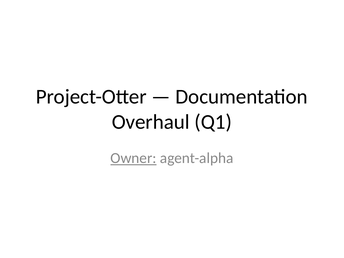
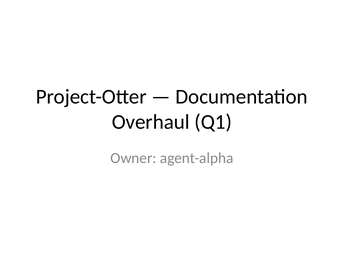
Owner underline: present -> none
